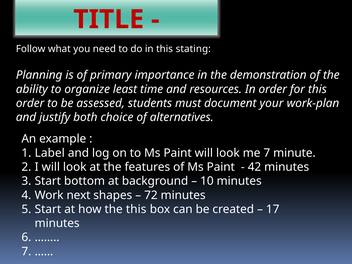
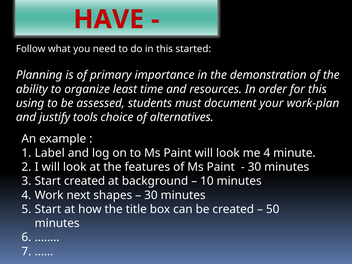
TITLE: TITLE -> HAVE
stating: stating -> started
order at (30, 103): order -> using
both: both -> tools
me 7: 7 -> 4
42 at (254, 167): 42 -> 30
Start bottom: bottom -> created
72 at (151, 195): 72 -> 30
the this: this -> title
17: 17 -> 50
